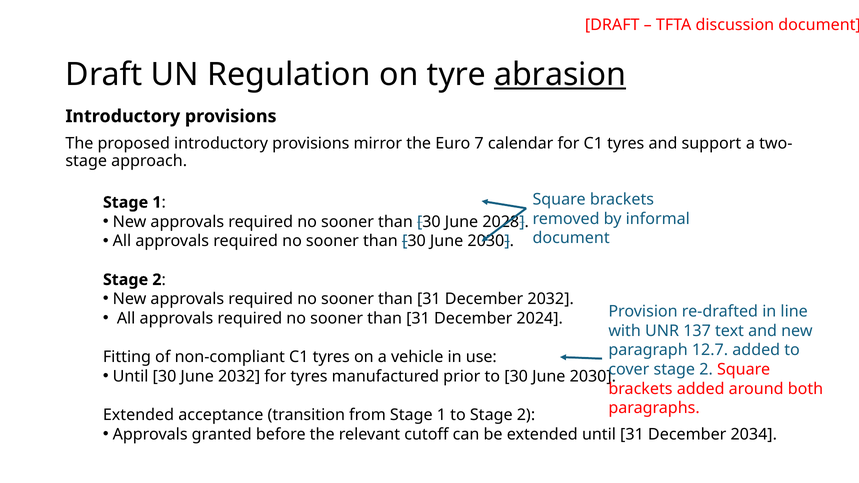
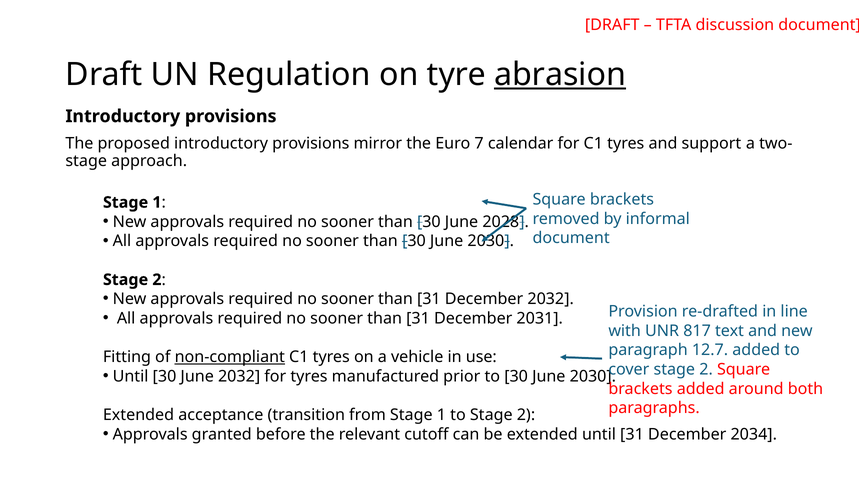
2024: 2024 -> 2031
137: 137 -> 817
non-compliant underline: none -> present
